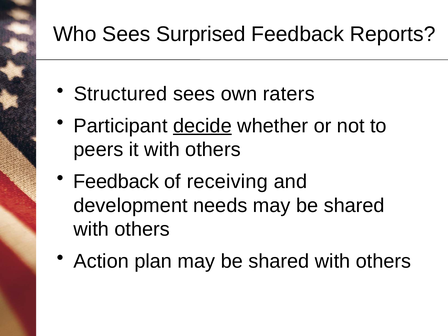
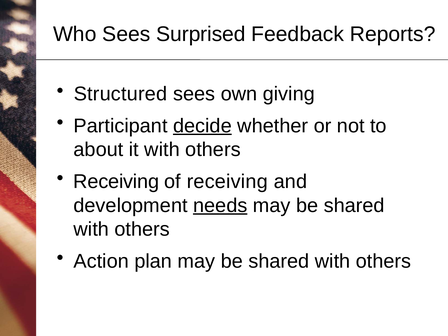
raters: raters -> giving
peers: peers -> about
Feedback at (116, 182): Feedback -> Receiving
needs underline: none -> present
